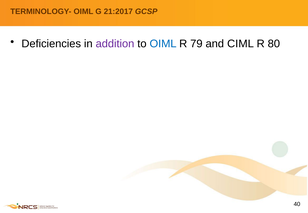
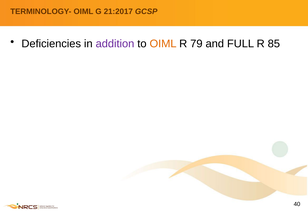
OIML at (163, 44) colour: blue -> orange
CIML: CIML -> FULL
80: 80 -> 85
